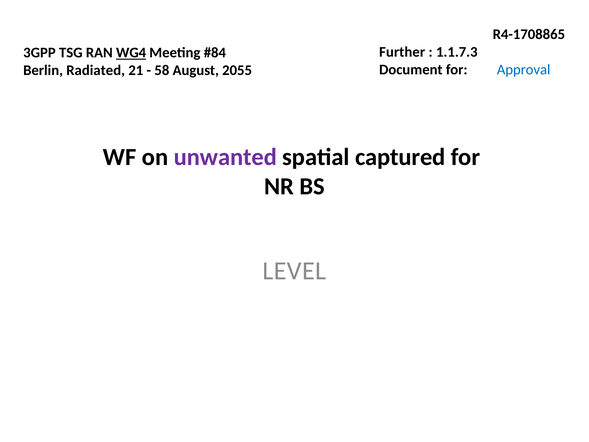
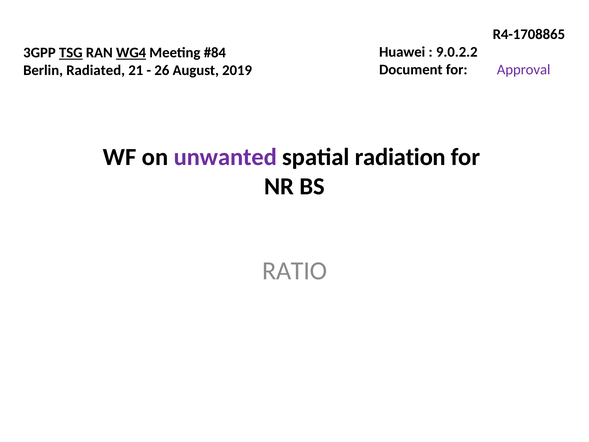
Further: Further -> Huawei
1.1.7.3: 1.1.7.3 -> 9.0.2.2
TSG underline: none -> present
Approval colour: blue -> purple
58: 58 -> 26
2055: 2055 -> 2019
captured: captured -> radiation
LEVEL: LEVEL -> RATIO
